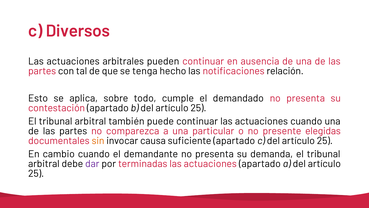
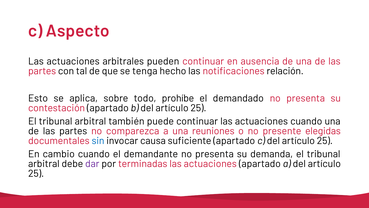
Diversos: Diversos -> Aspecto
cumple: cumple -> prohíbe
particular: particular -> reuniones
sin colour: orange -> blue
